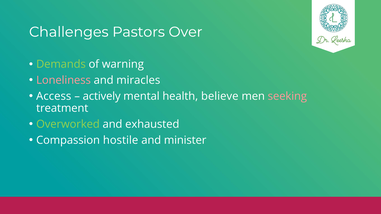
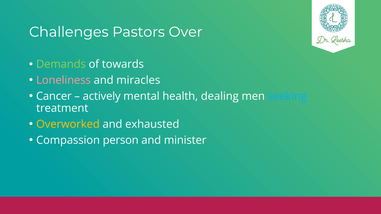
warning: warning -> towards
Access: Access -> Cancer
believe: believe -> dealing
seeking colour: pink -> light blue
Overworked colour: light green -> yellow
hostile: hostile -> person
